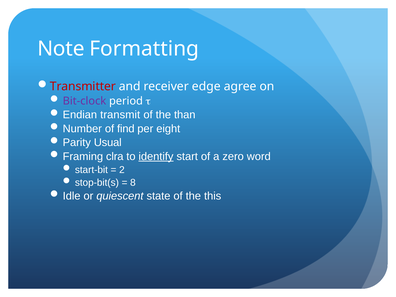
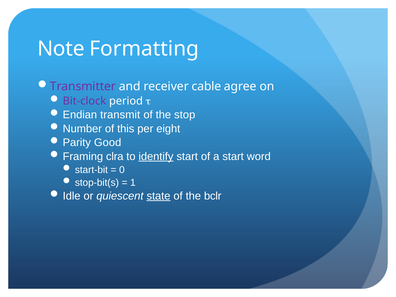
Transmitter colour: red -> purple
edge: edge -> cable
than: than -> stop
find: find -> this
Usual: Usual -> Good
a zero: zero -> start
2: 2 -> 0
8: 8 -> 1
state underline: none -> present
this: this -> bclr
